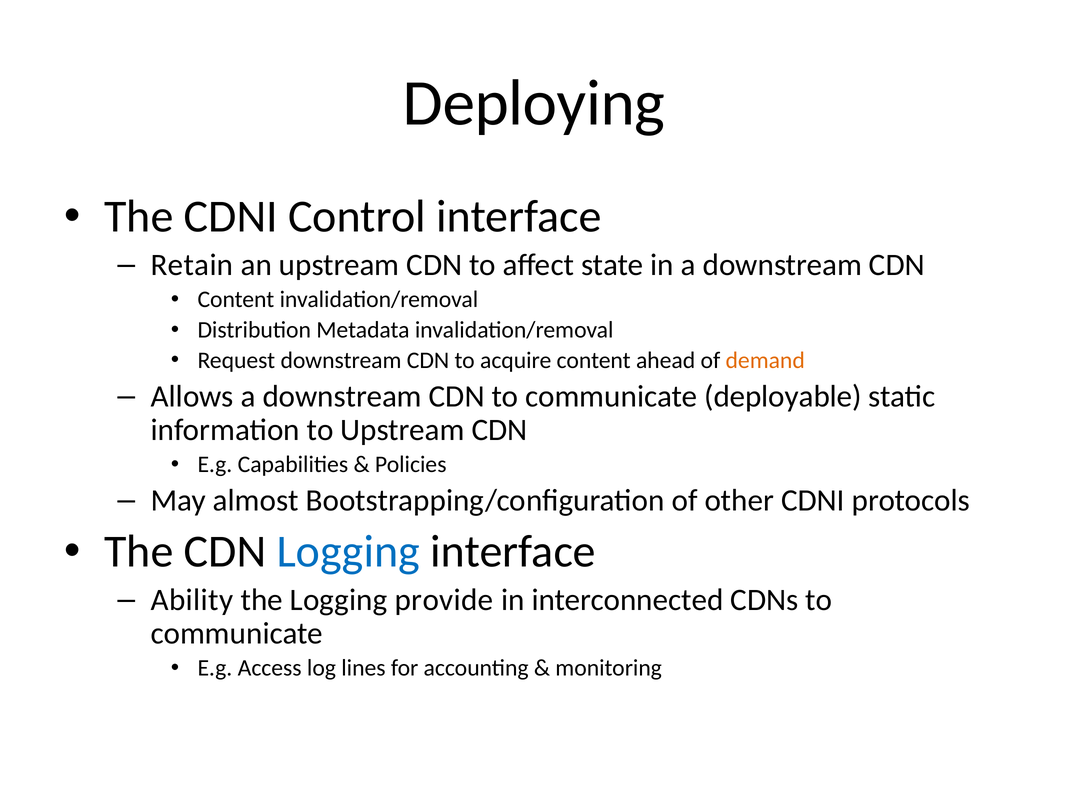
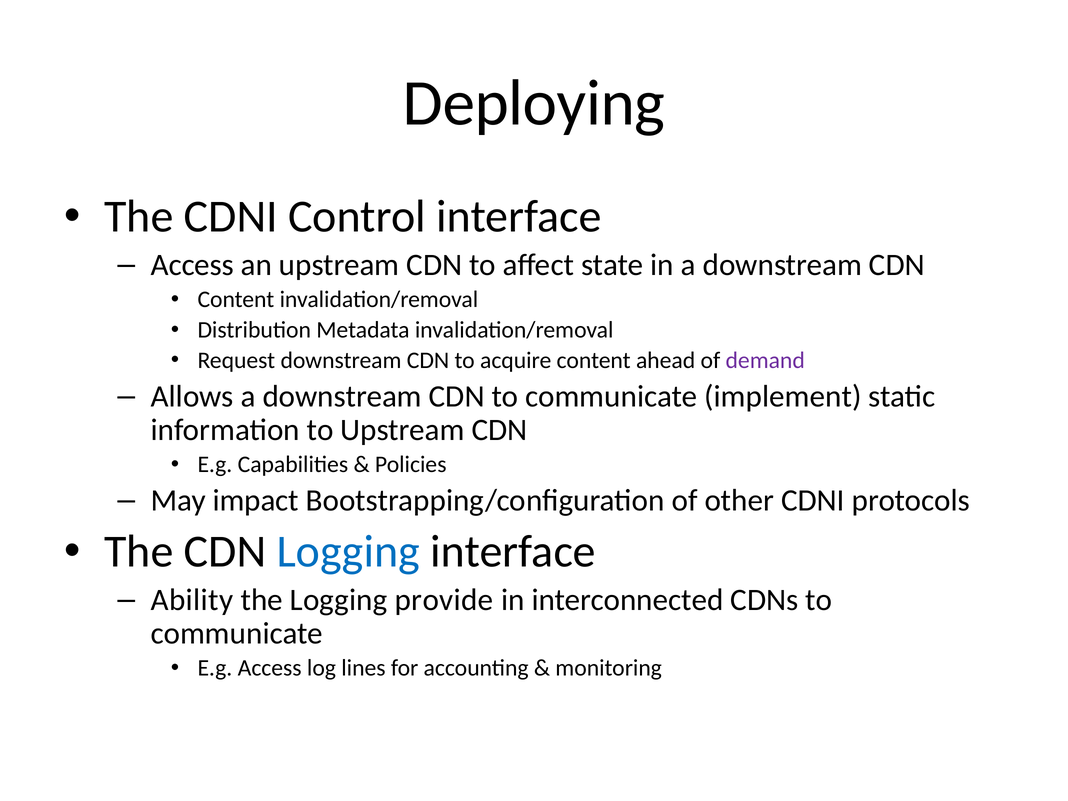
Retain at (192, 265): Retain -> Access
demand colour: orange -> purple
deployable: deployable -> implement
almost: almost -> impact
